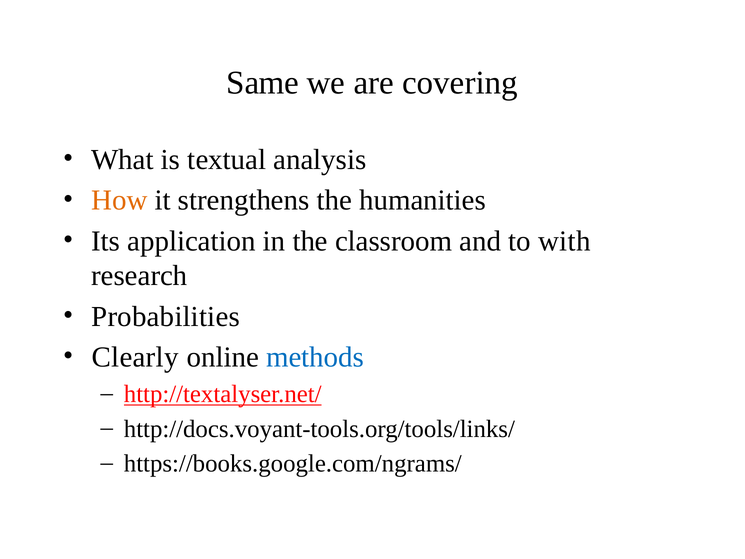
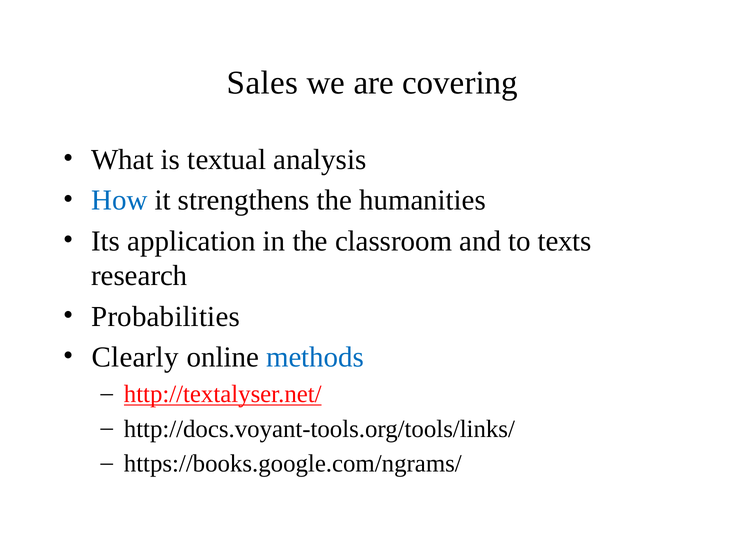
Same: Same -> Sales
How colour: orange -> blue
with: with -> texts
